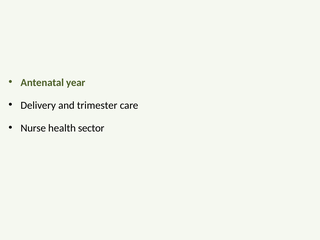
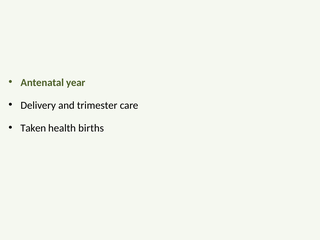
Nurse: Nurse -> Taken
sector: sector -> births
